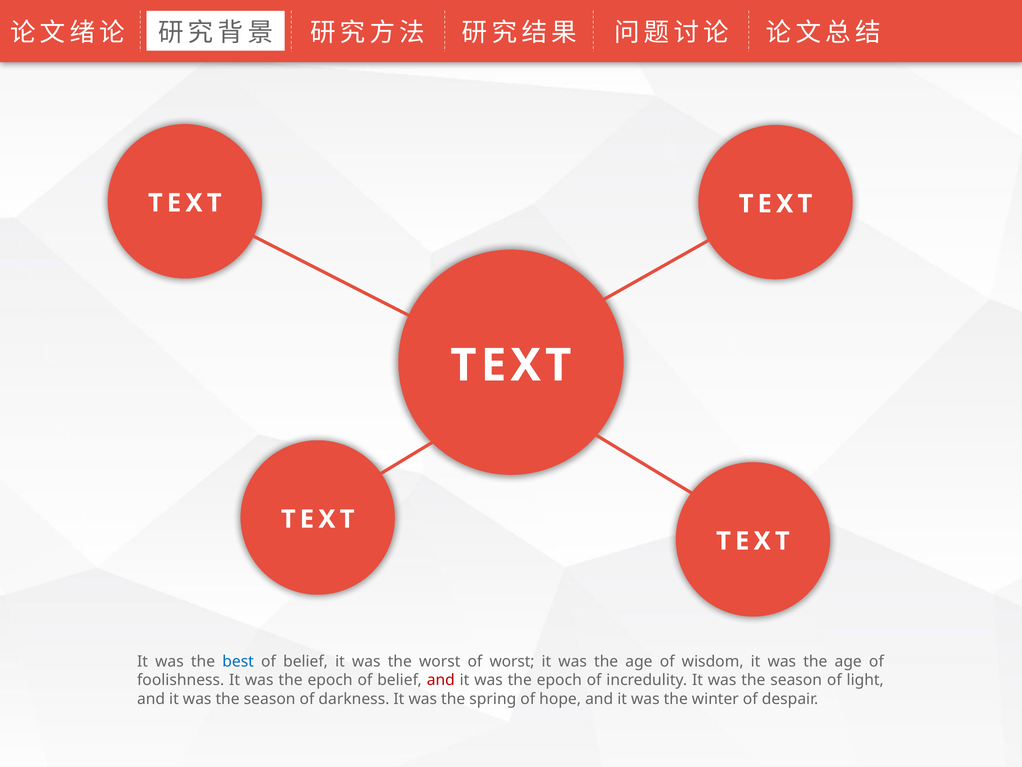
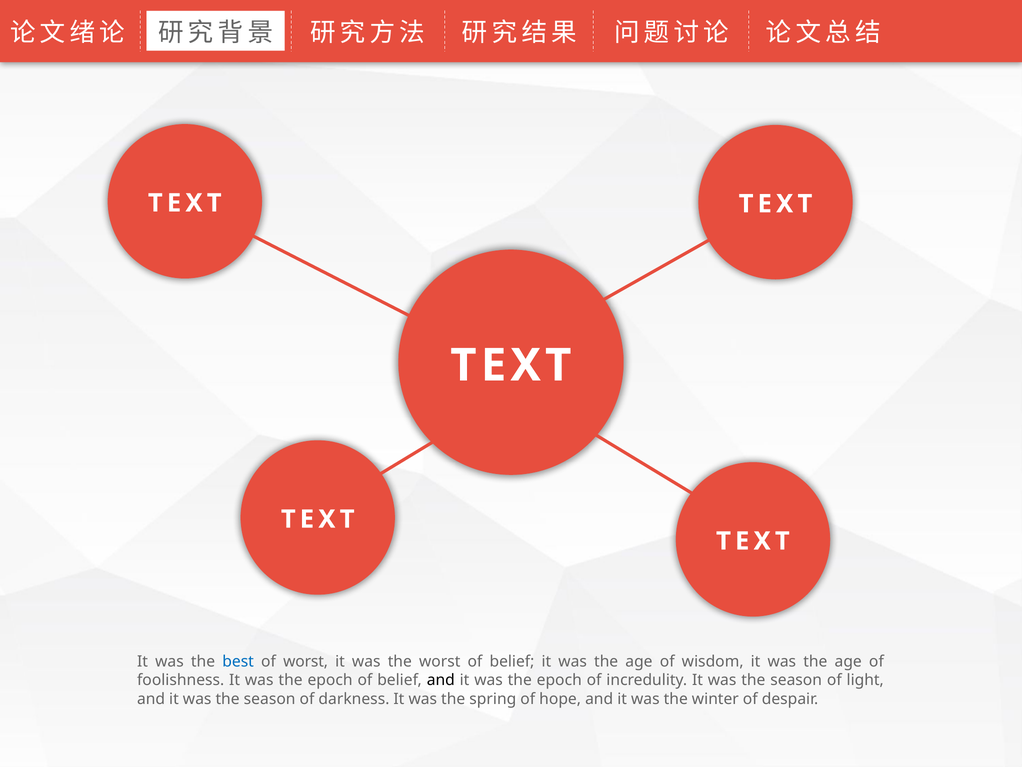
belief at (306, 661): belief -> worst
worst of worst: worst -> belief
and at (441, 680) colour: red -> black
